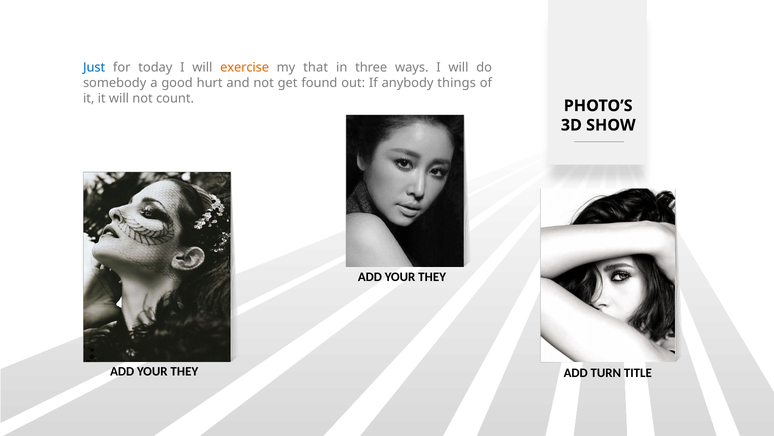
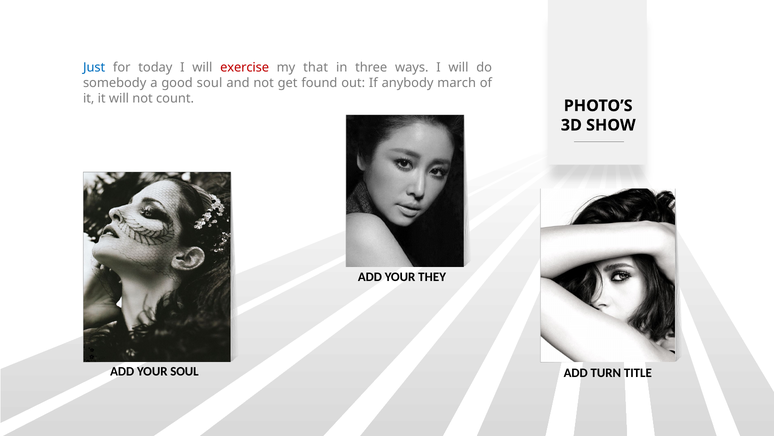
exercise colour: orange -> red
good hurt: hurt -> soul
things: things -> march
THEY at (184, 371): THEY -> SOUL
